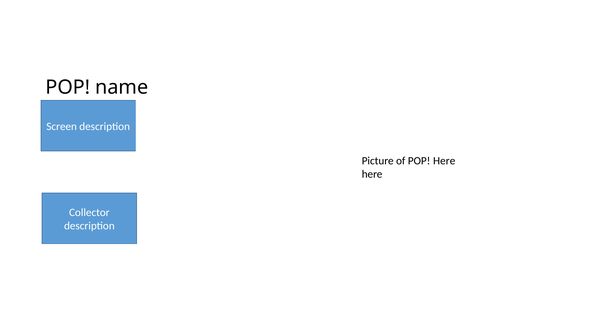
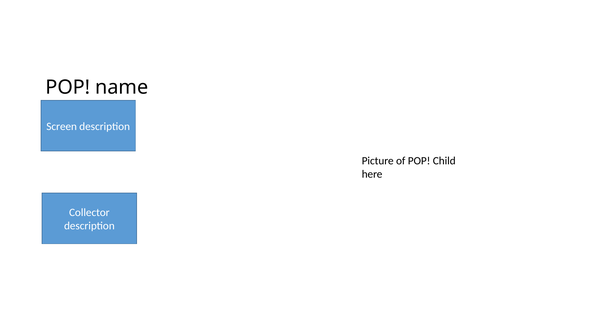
POP Here: Here -> Child
